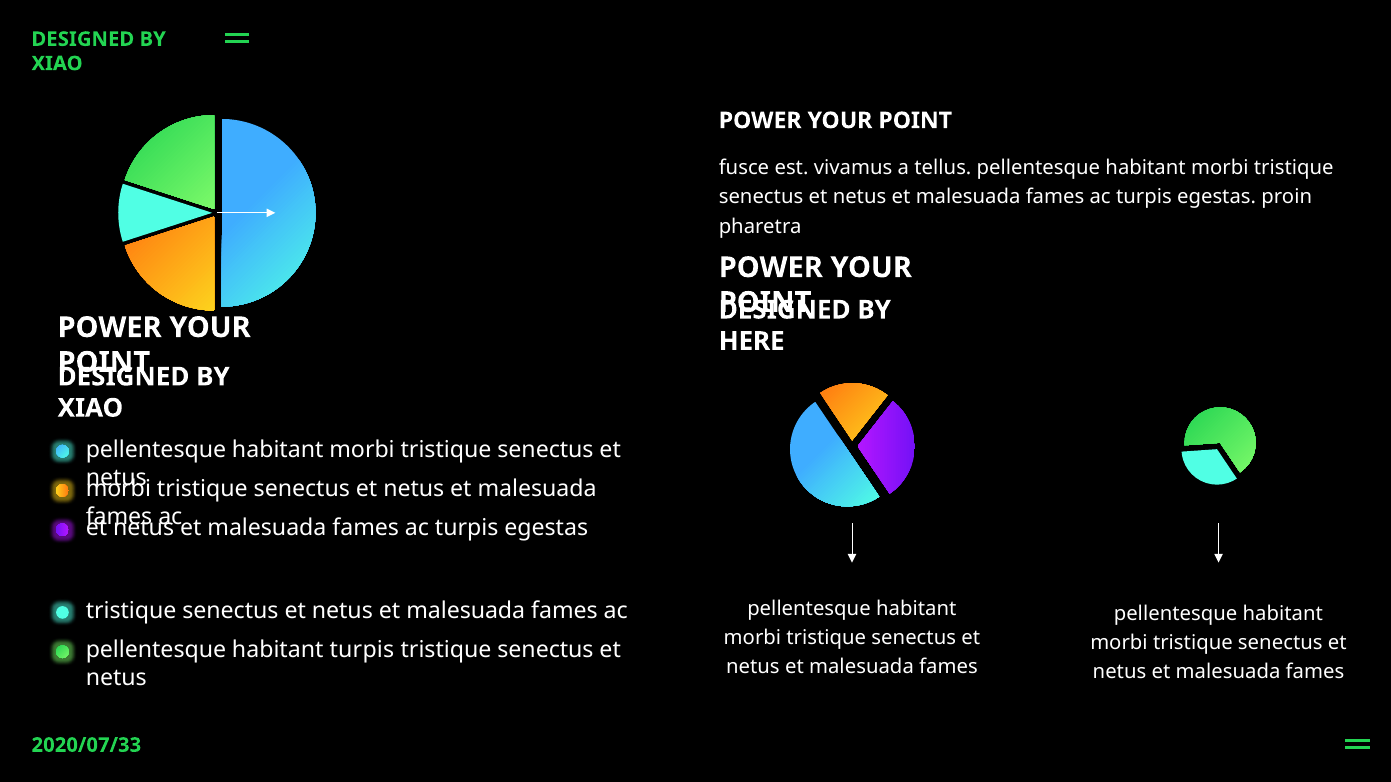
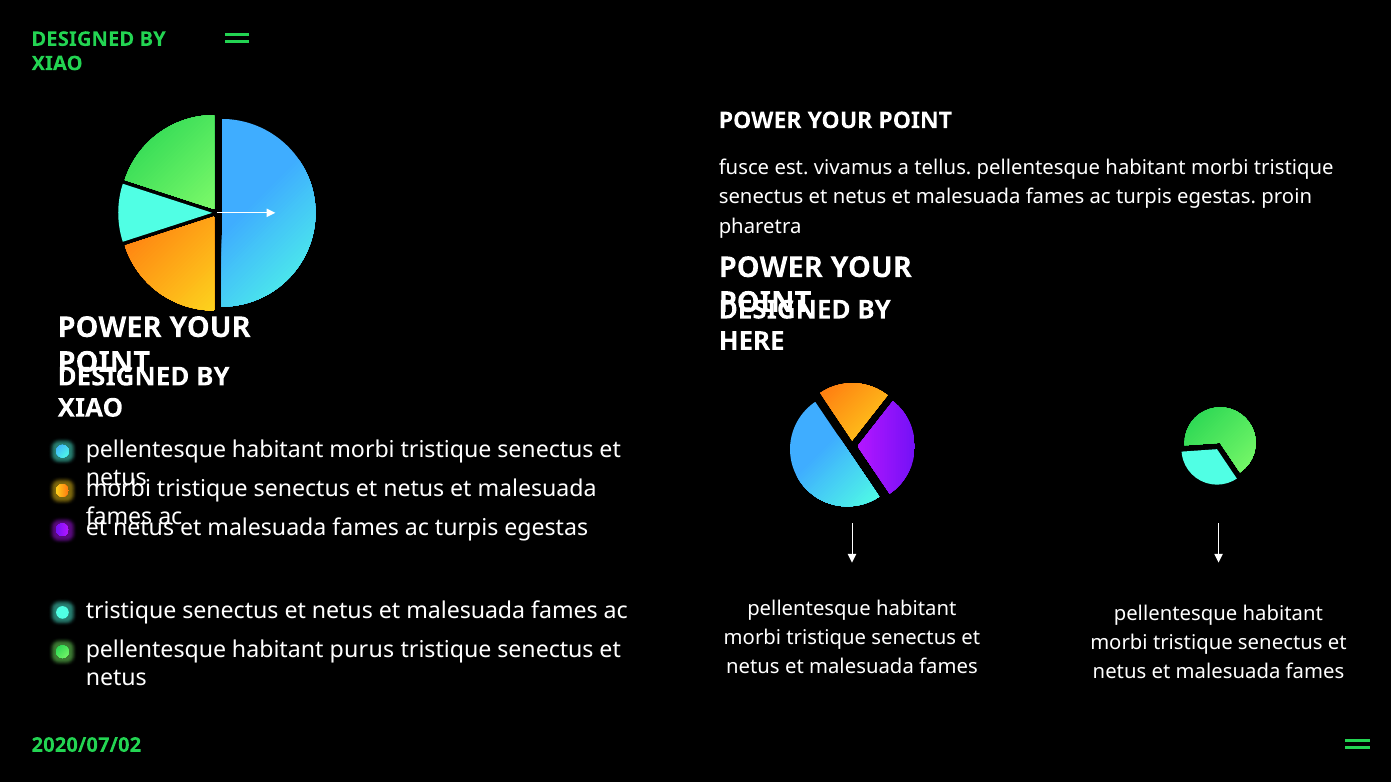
habitant turpis: turpis -> purus
2020/07/33: 2020/07/33 -> 2020/07/02
